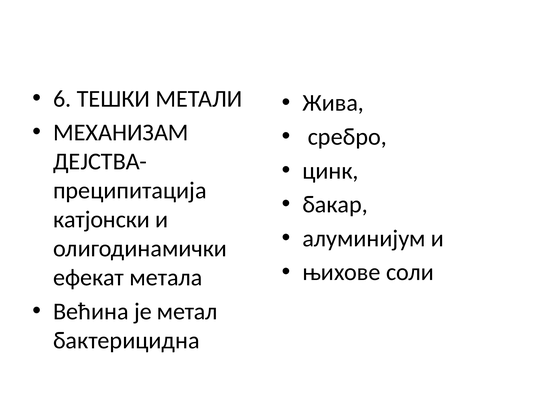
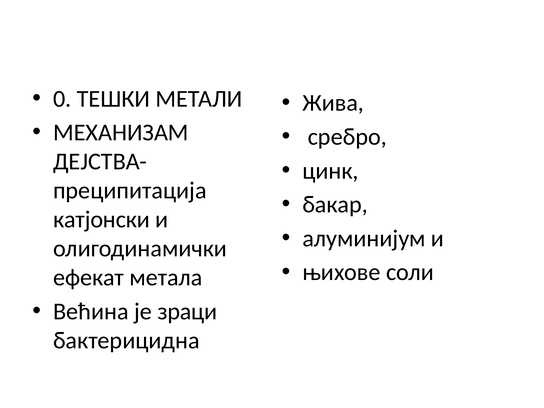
6: 6 -> 0
метал: метал -> зраци
